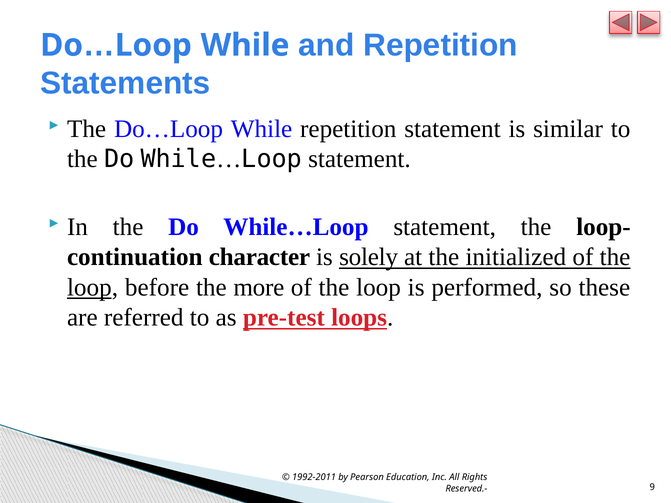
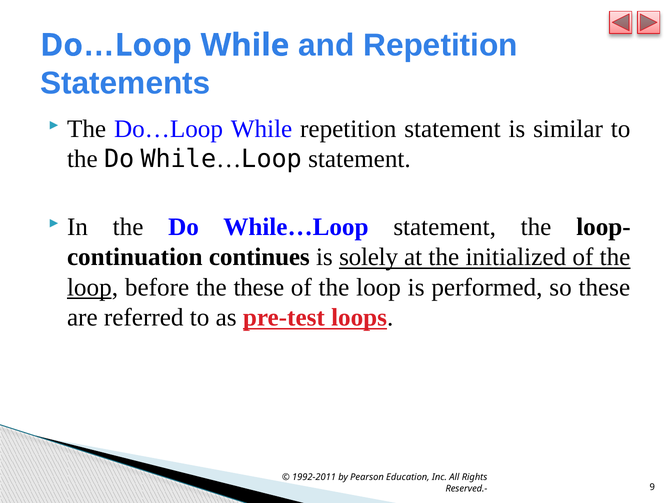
character: character -> continues
the more: more -> these
